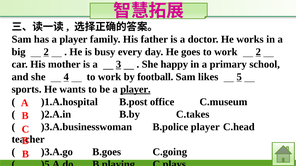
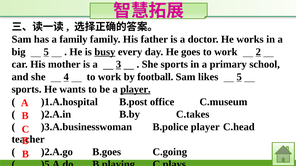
has a player: player -> family
big 2: 2 -> 5
busy underline: none -> present
She happy: happy -> sports
)3.A.go: )3.A.go -> )2.A.go
